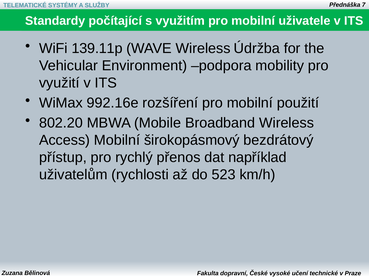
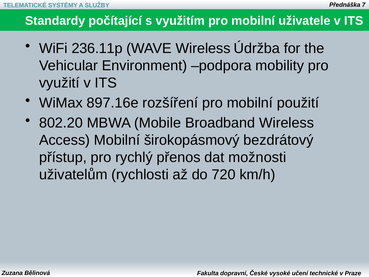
139.11p: 139.11p -> 236.11p
992.16e: 992.16e -> 897.16e
například: například -> možnosti
523: 523 -> 720
